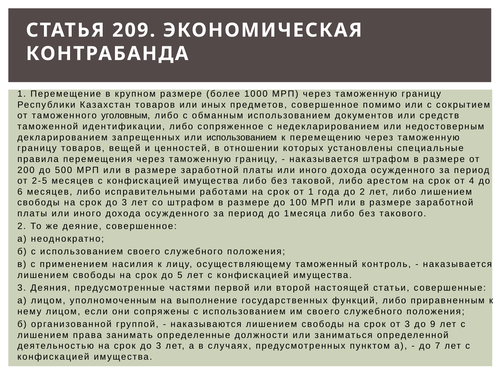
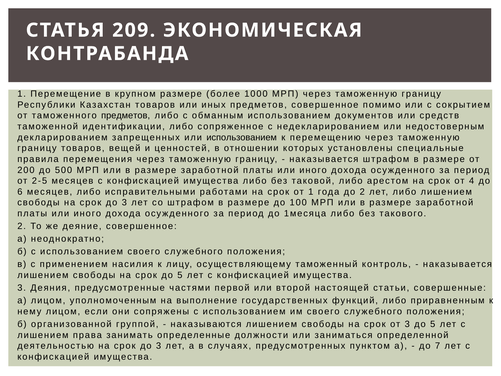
таможенного уголовным: уголовным -> предметов
3 до 9: 9 -> 5
